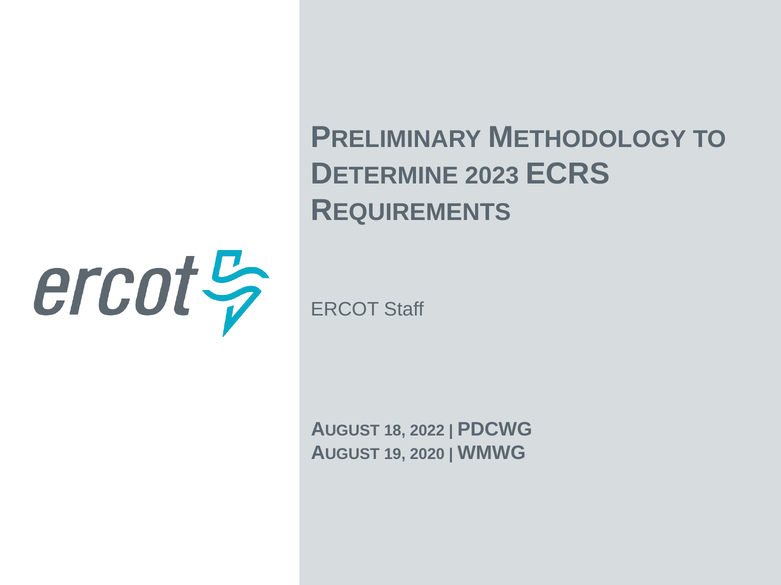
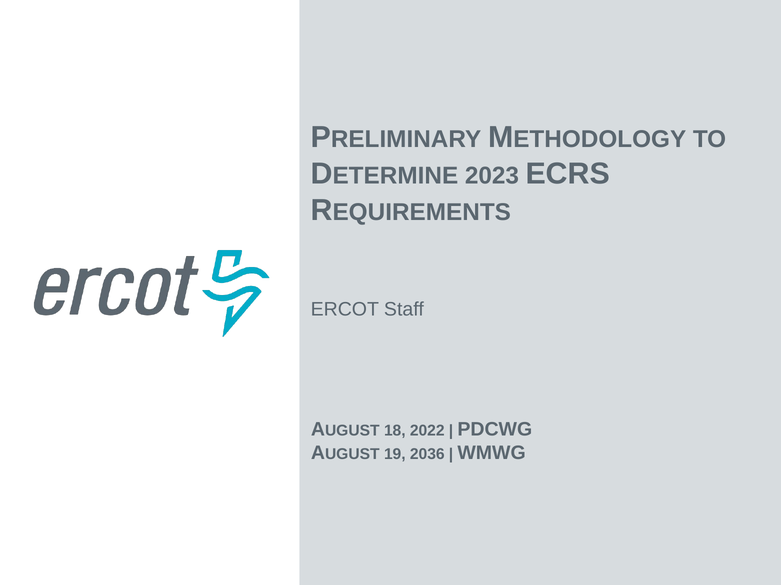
2020: 2020 -> 2036
